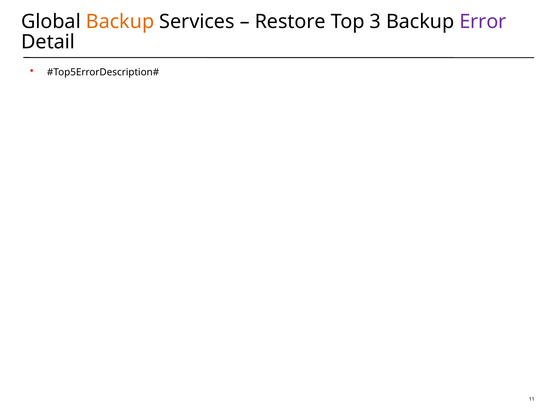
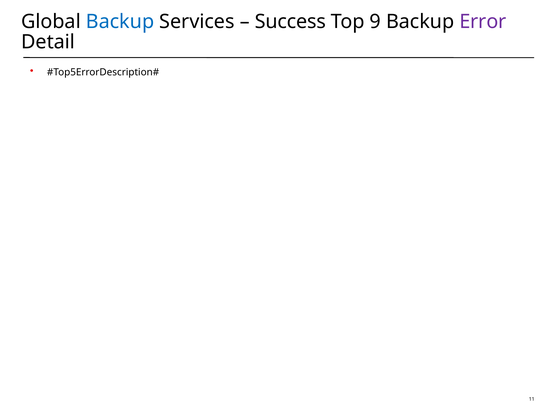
Backup at (120, 22) colour: orange -> blue
Restore: Restore -> Success
3: 3 -> 9
